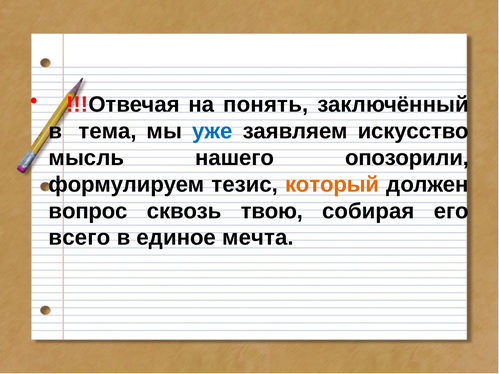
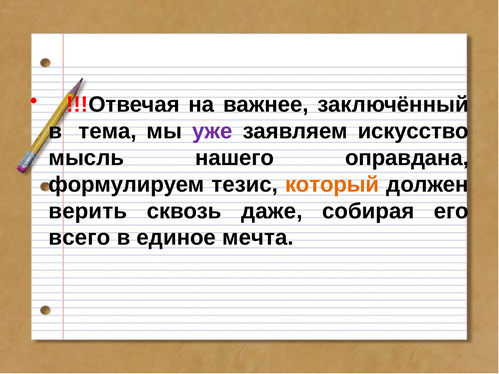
понять: понять -> важнее
уже colour: blue -> purple
опозорили: опозорили -> оправдана
вопрос: вопрос -> верить
твою: твою -> даже
